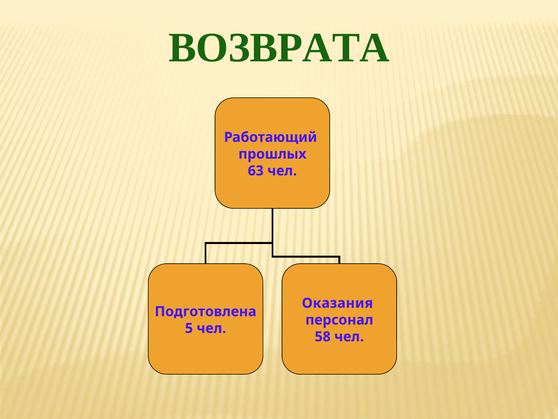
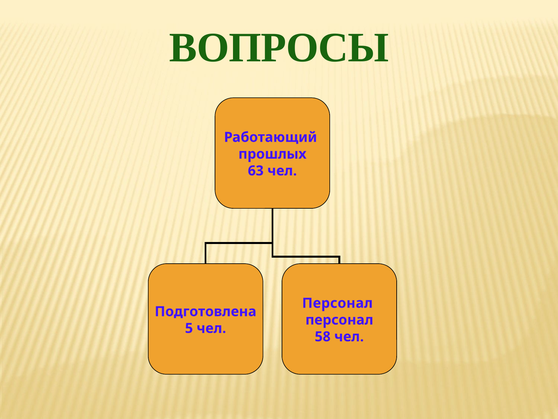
ВОЗВРАТА: ВОЗВРАТА -> ВОПРОСЫ
Оказания at (337, 303): Оказания -> Персонал
